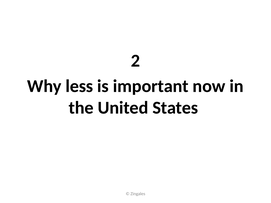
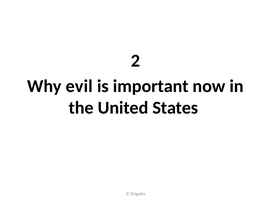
less: less -> evil
